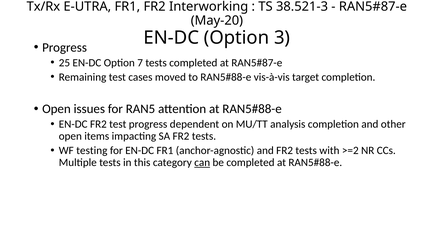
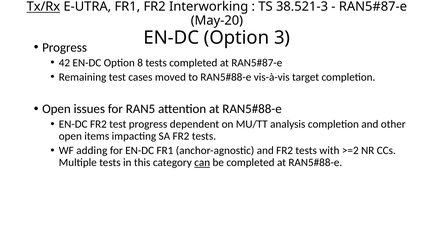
Tx/Rx underline: none -> present
25: 25 -> 42
7: 7 -> 8
testing: testing -> adding
